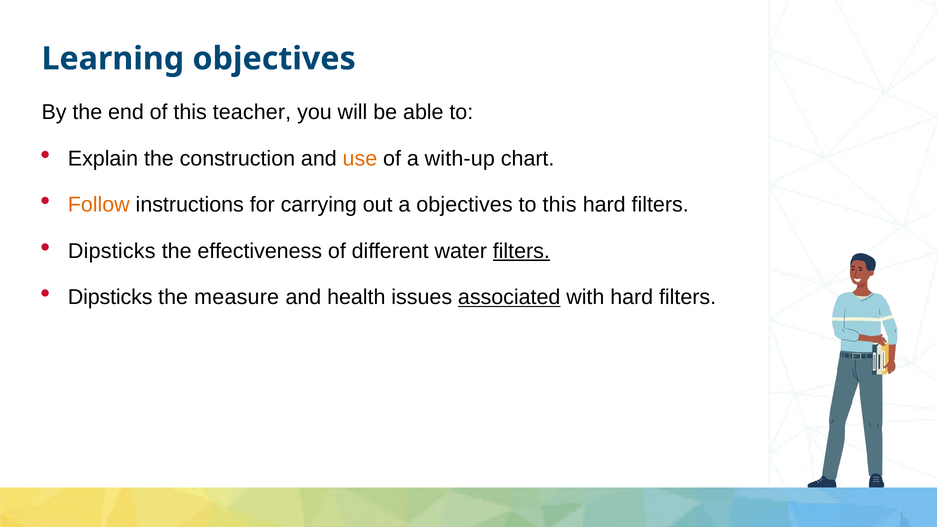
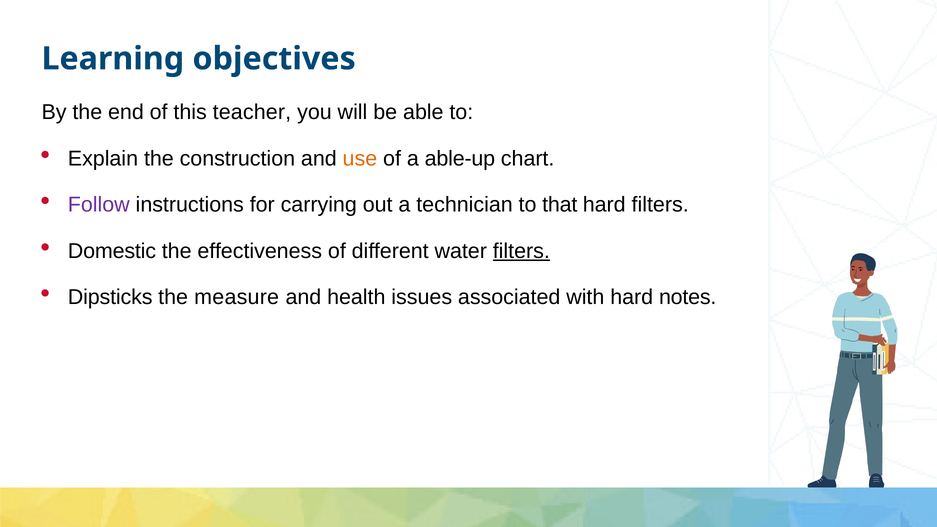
with-up: with-up -> able-up
Follow colour: orange -> purple
a objectives: objectives -> technician
to this: this -> that
Dipsticks at (112, 251): Dipsticks -> Domestic
associated underline: present -> none
with hard filters: filters -> notes
